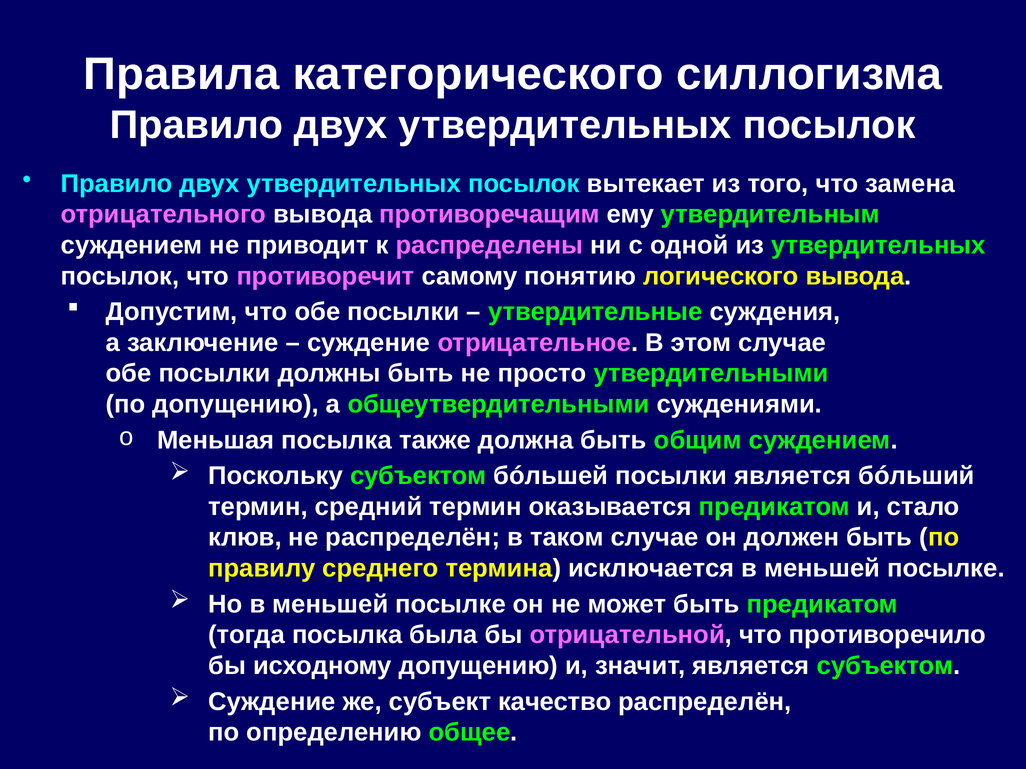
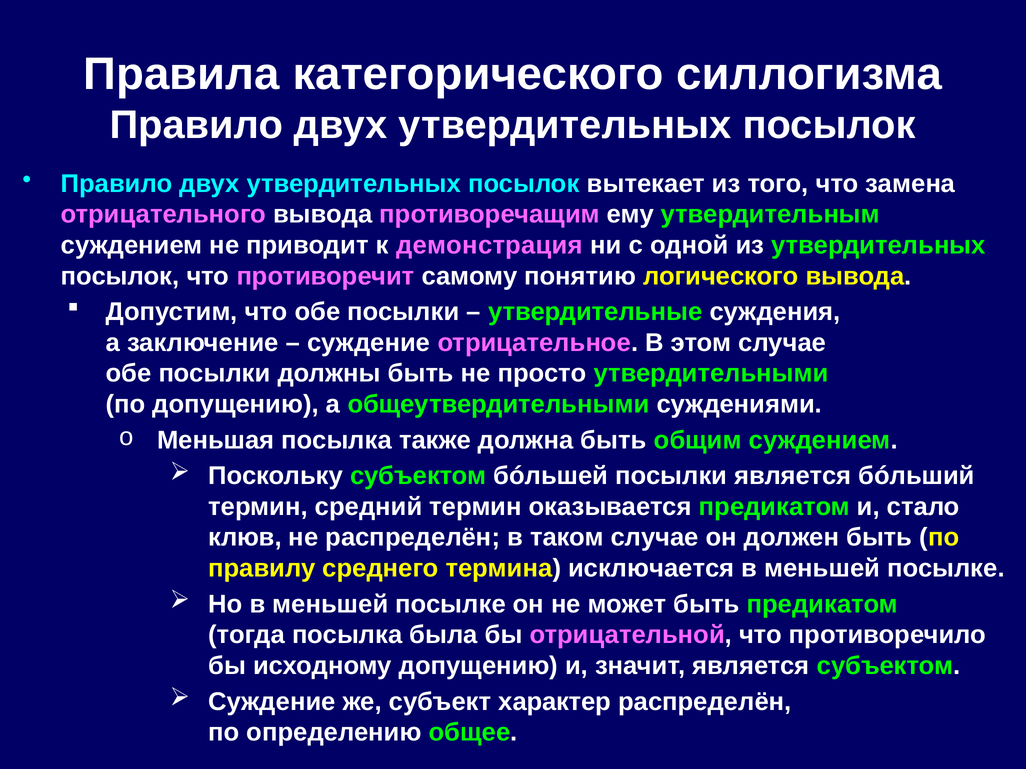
распределены: распределены -> демонстрация
качество: качество -> характер
